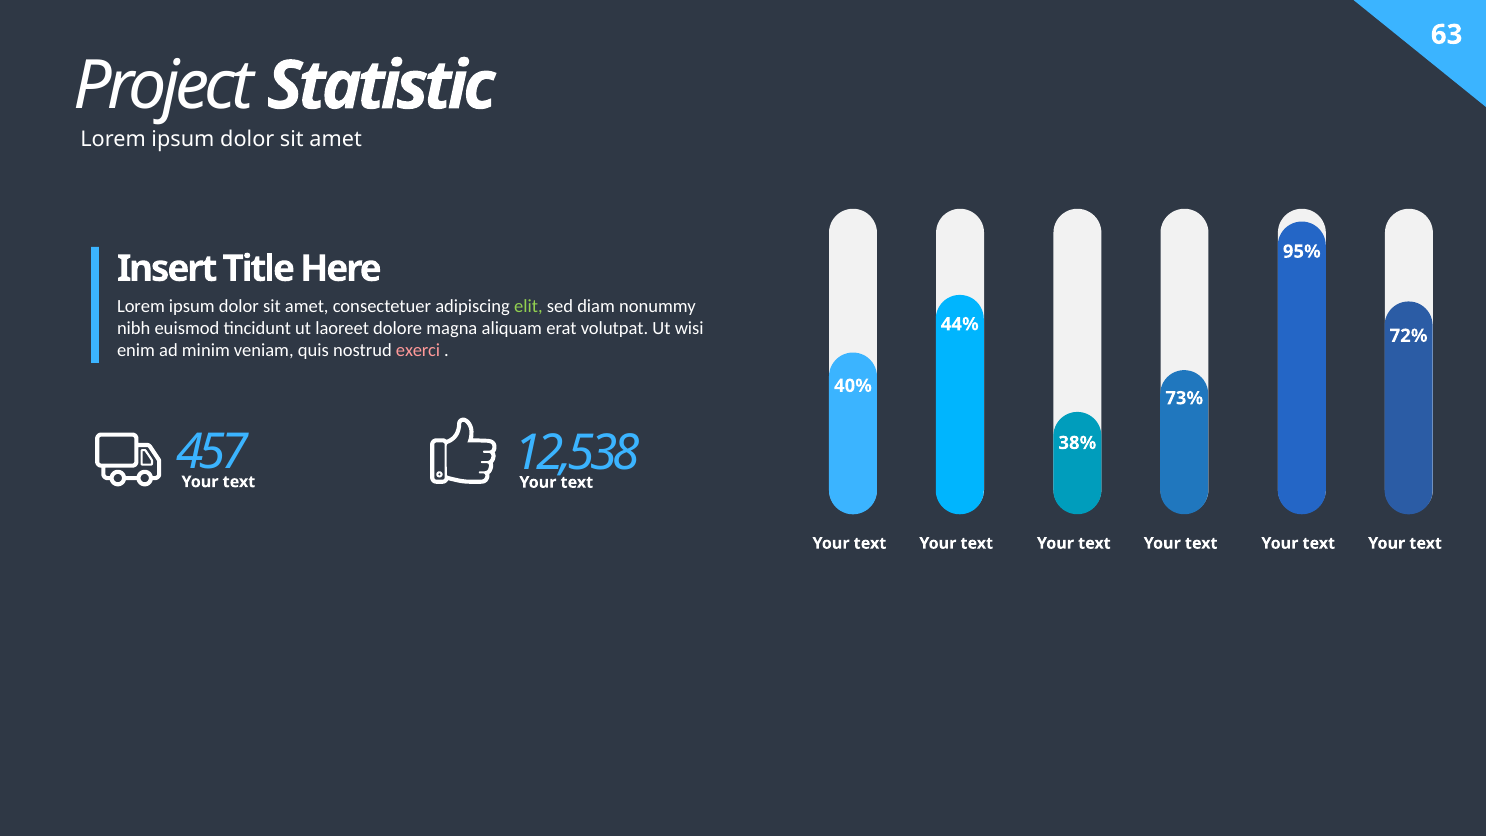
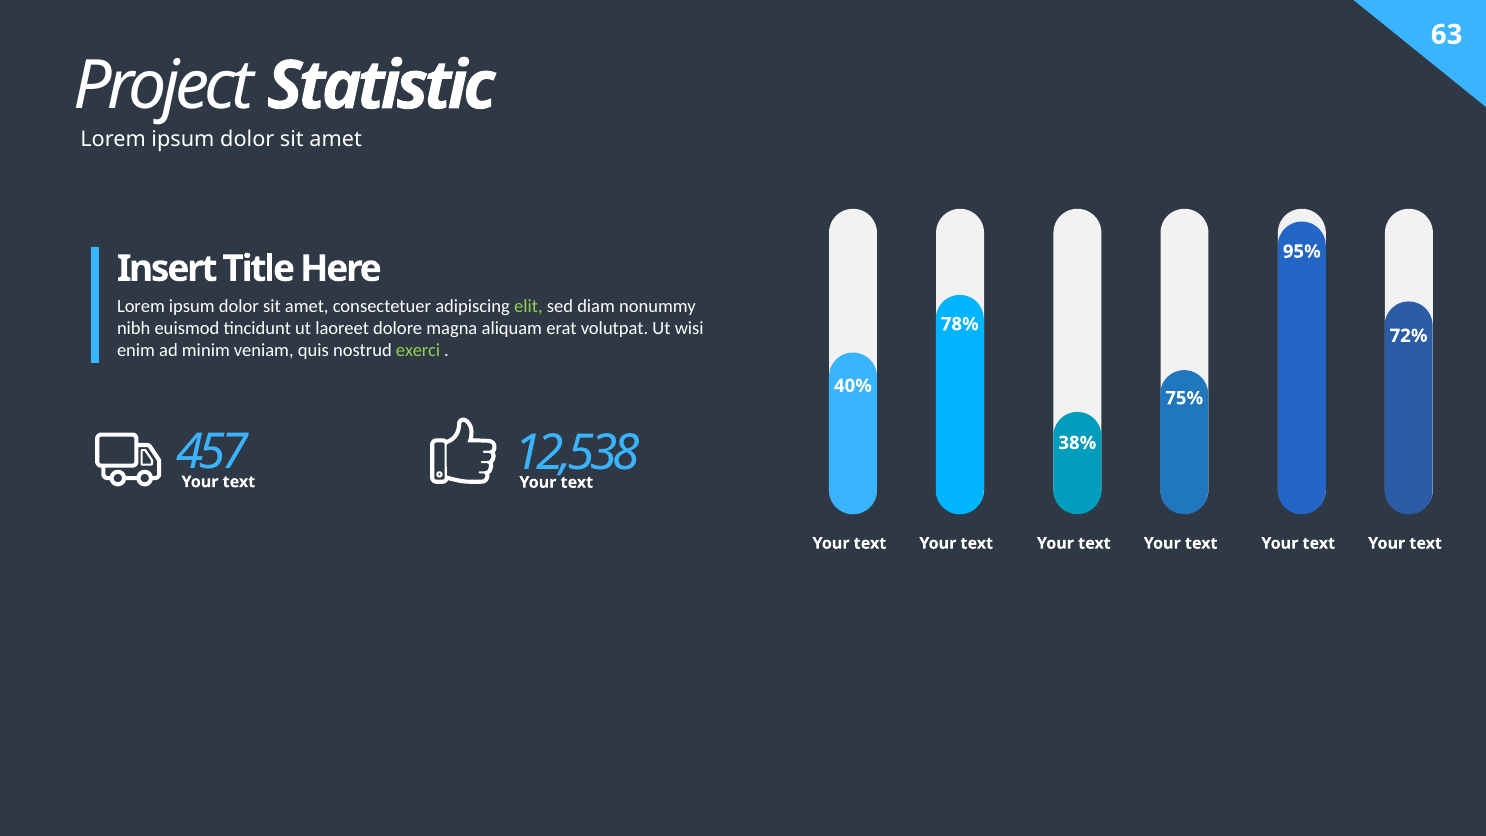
44%: 44% -> 78%
exerci colour: pink -> light green
73%: 73% -> 75%
